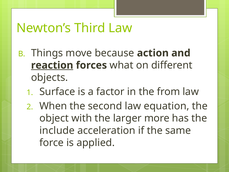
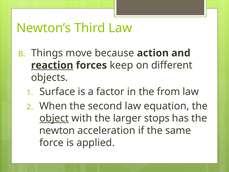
what: what -> keep
object underline: none -> present
more: more -> stops
include: include -> newton
